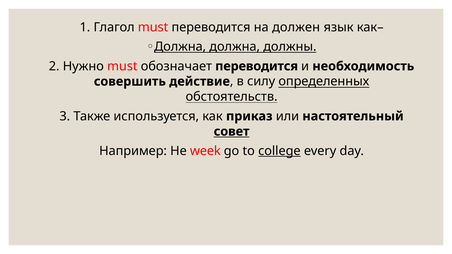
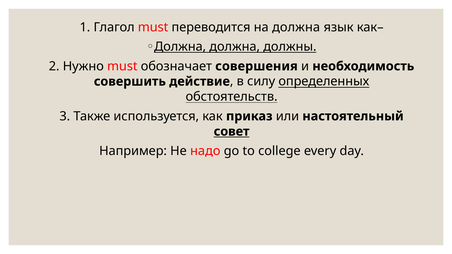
на должен: должен -> должна
обозначает переводится: переводится -> совершения
week: week -> надо
college underline: present -> none
